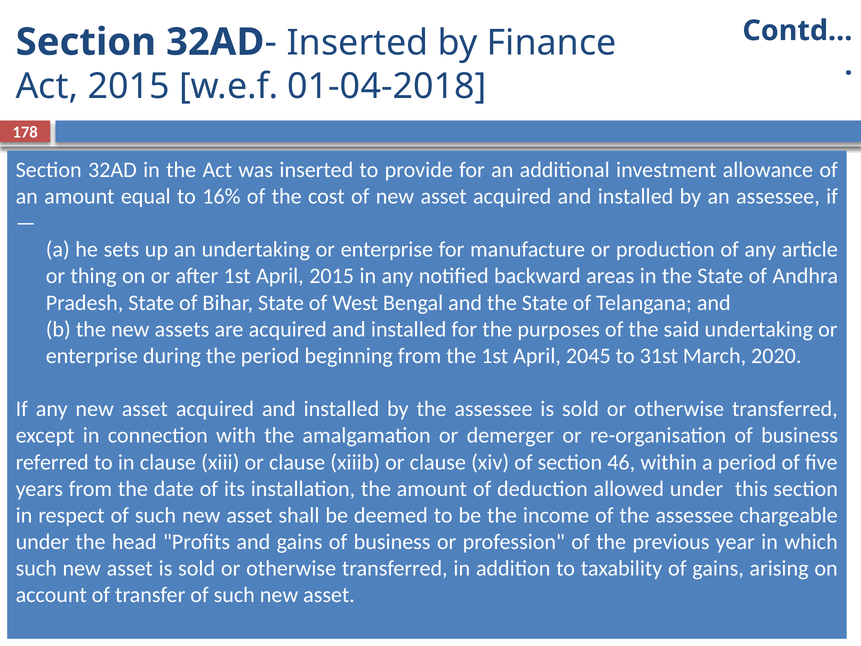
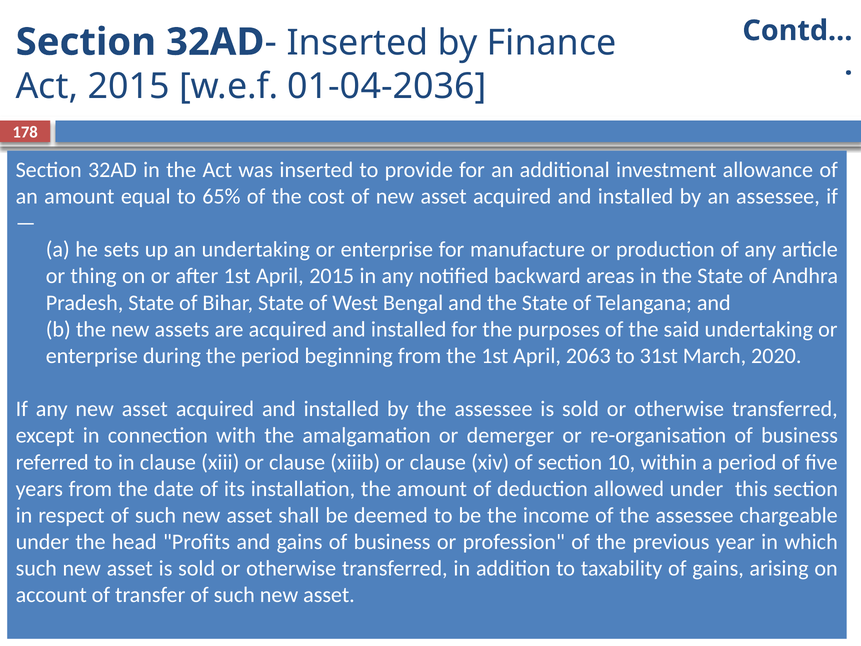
01-04-2018: 01-04-2018 -> 01-04-2036
16%: 16% -> 65%
2045: 2045 -> 2063
46: 46 -> 10
